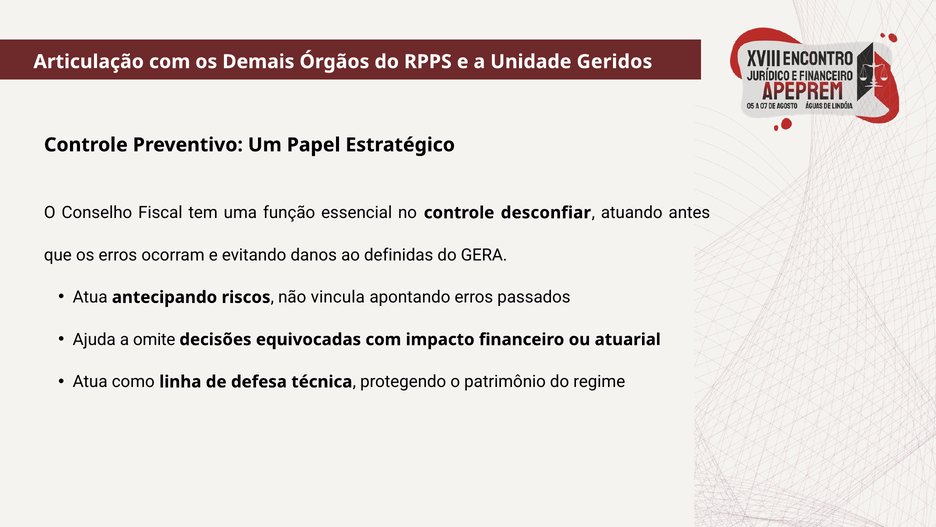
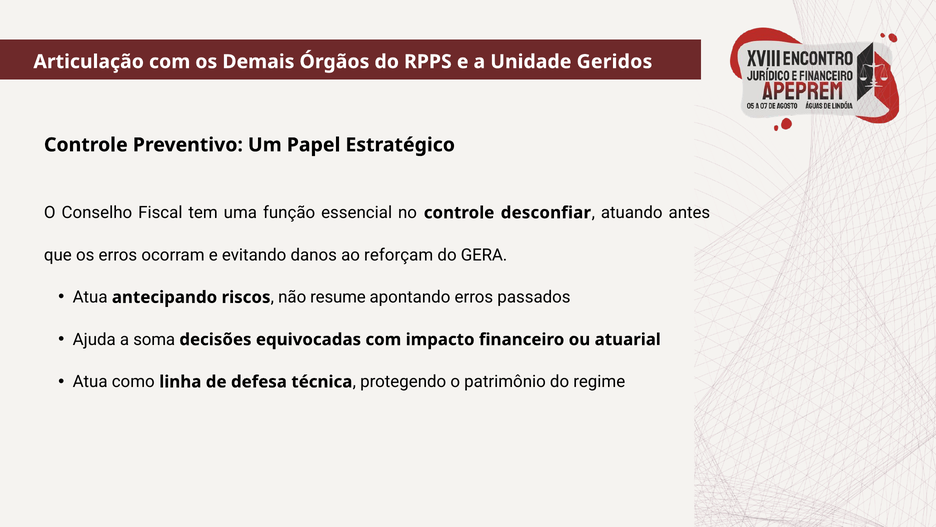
definidas: definidas -> reforçam
vincula: vincula -> resume
omite: omite -> soma
